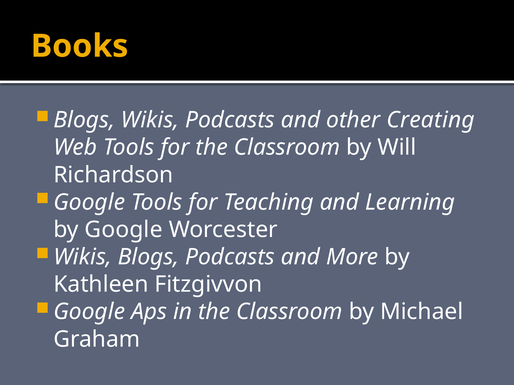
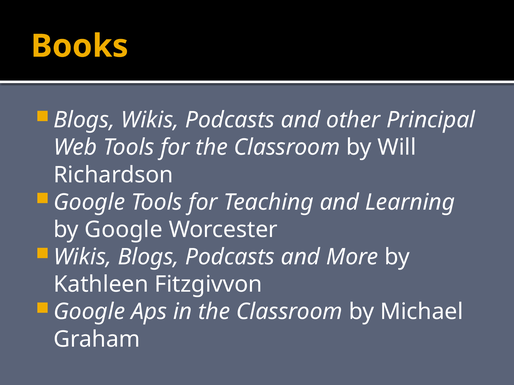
Creating: Creating -> Principal
